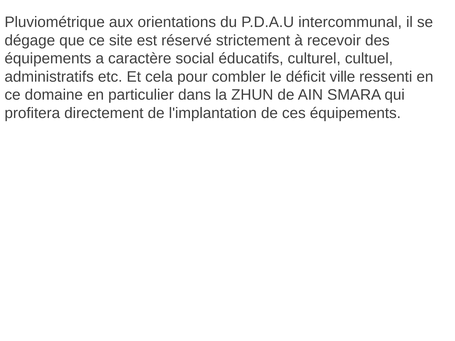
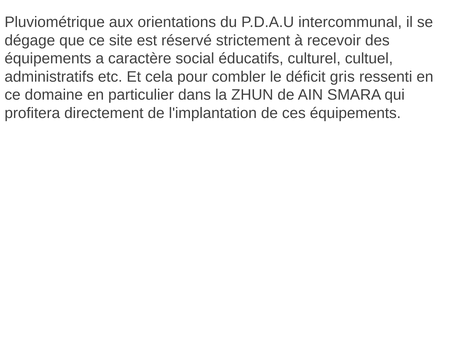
ville: ville -> gris
